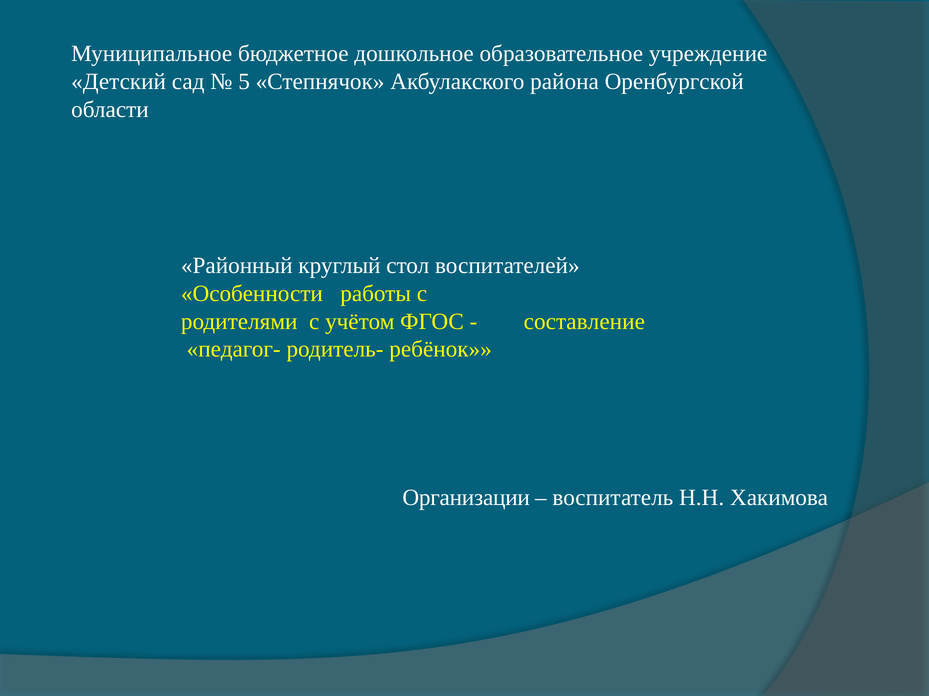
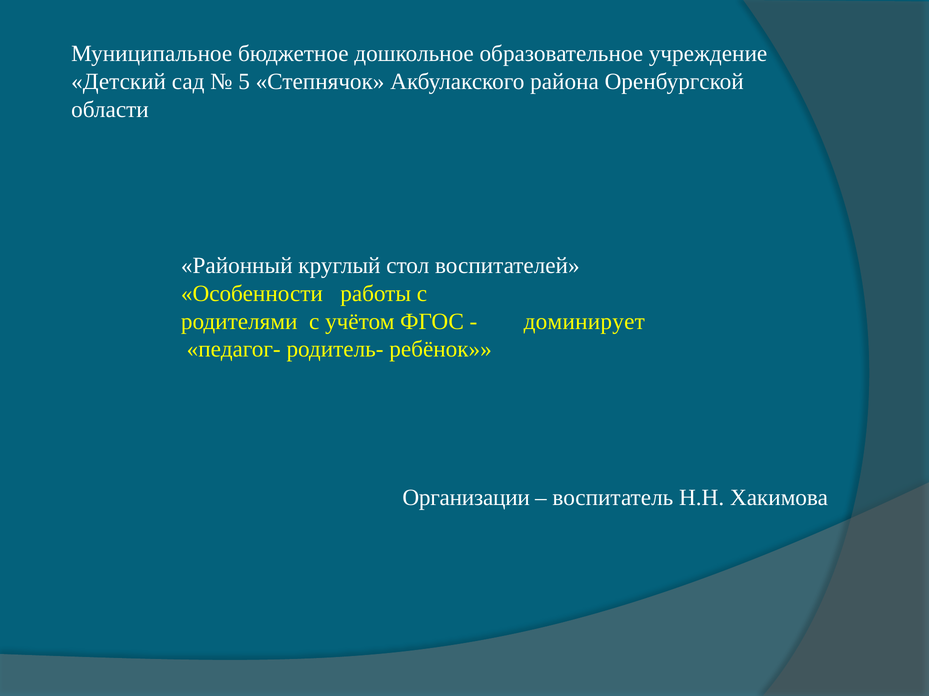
составление: составление -> доминирует
